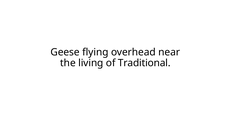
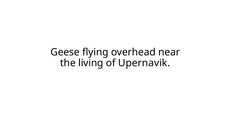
Traditional: Traditional -> Upernavik
